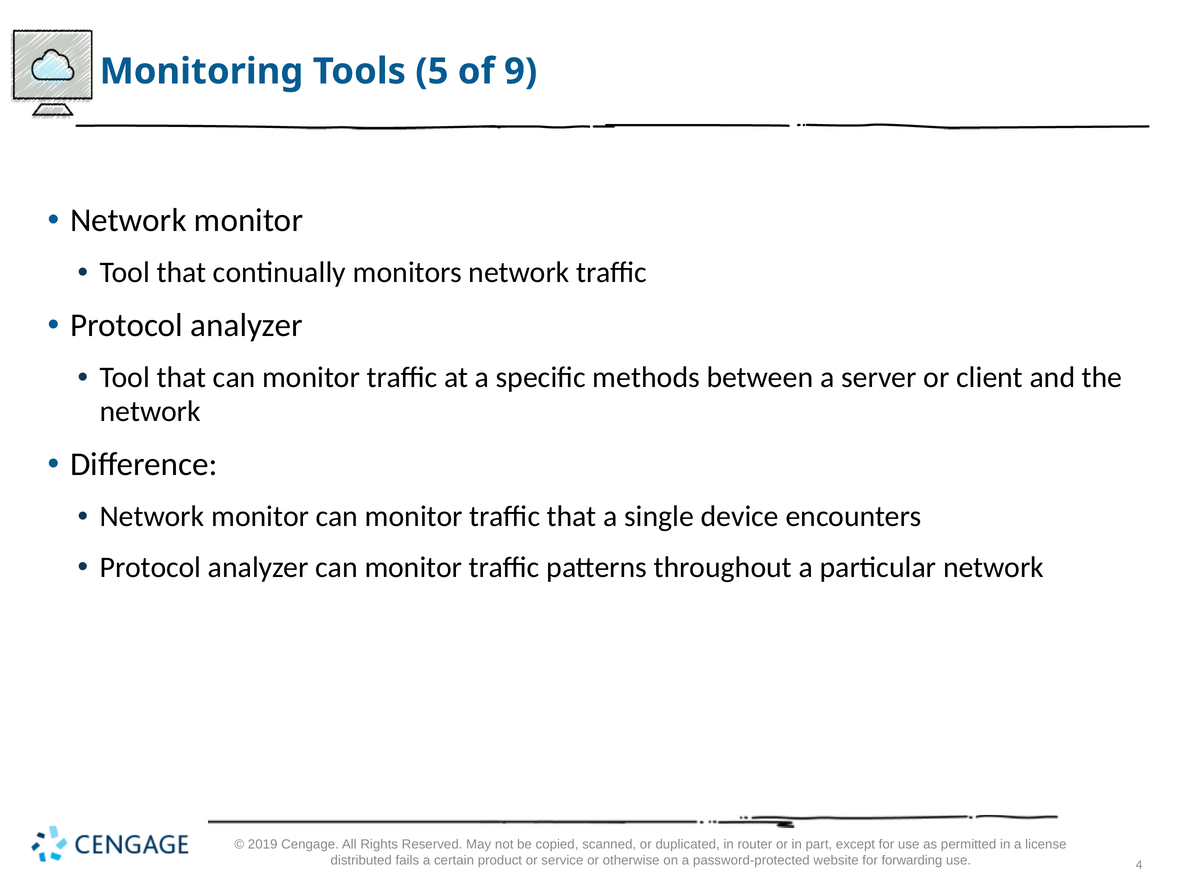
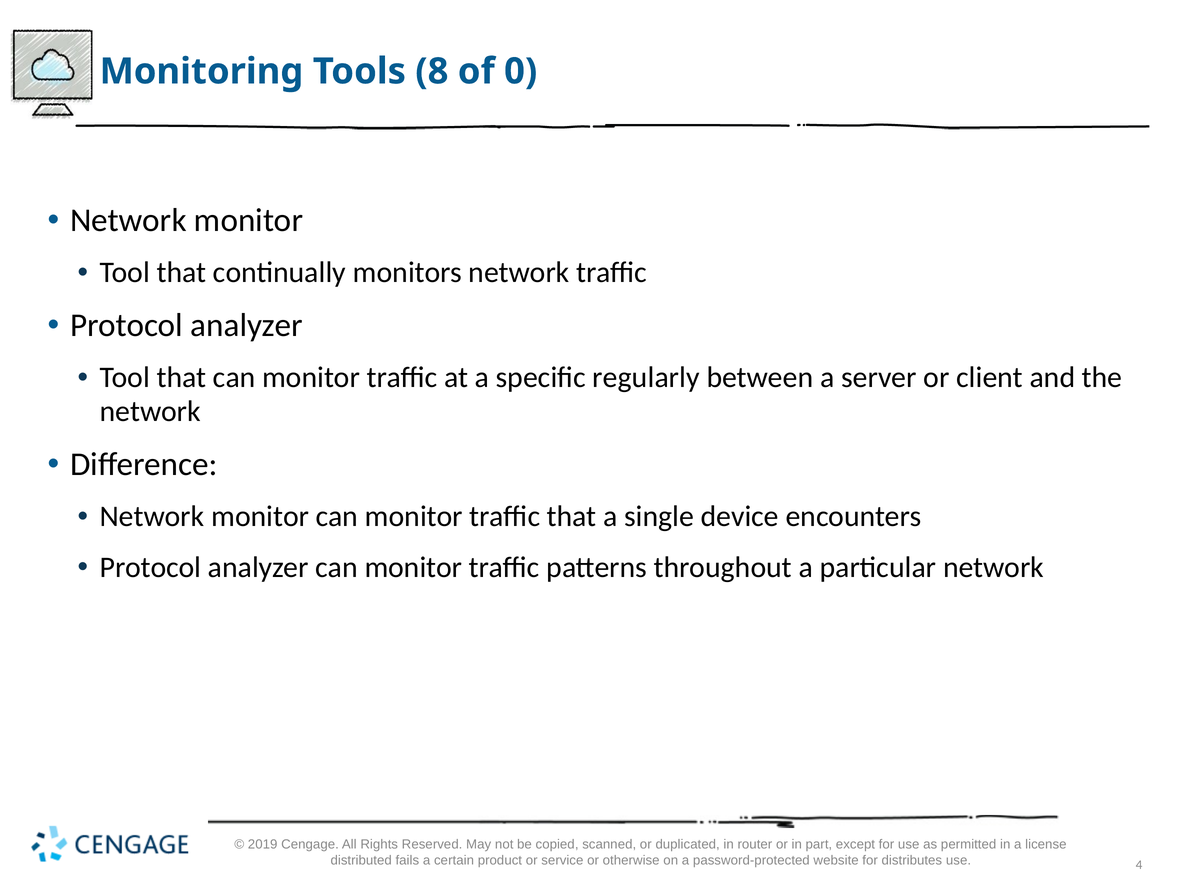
5: 5 -> 8
9: 9 -> 0
methods: methods -> regularly
forwarding: forwarding -> distributes
